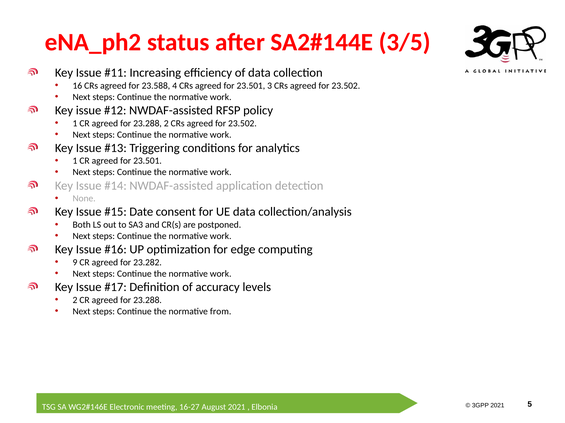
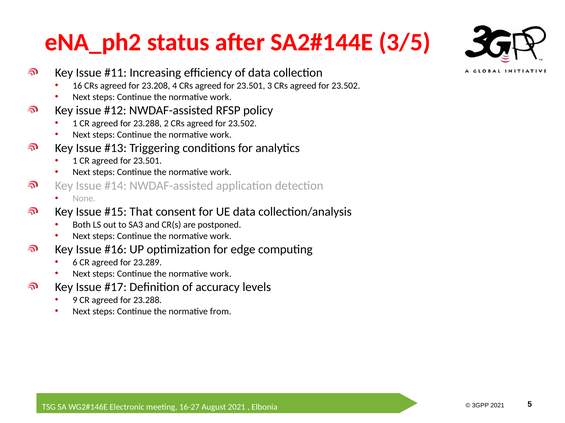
23.588: 23.588 -> 23.208
Date: Date -> That
9: 9 -> 6
23.282: 23.282 -> 23.289
2 at (75, 301): 2 -> 9
